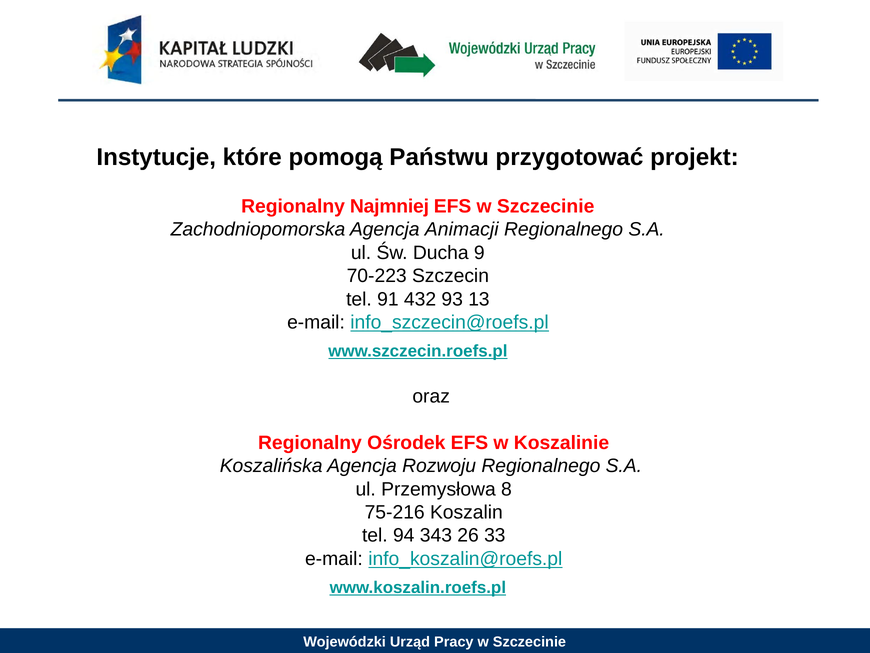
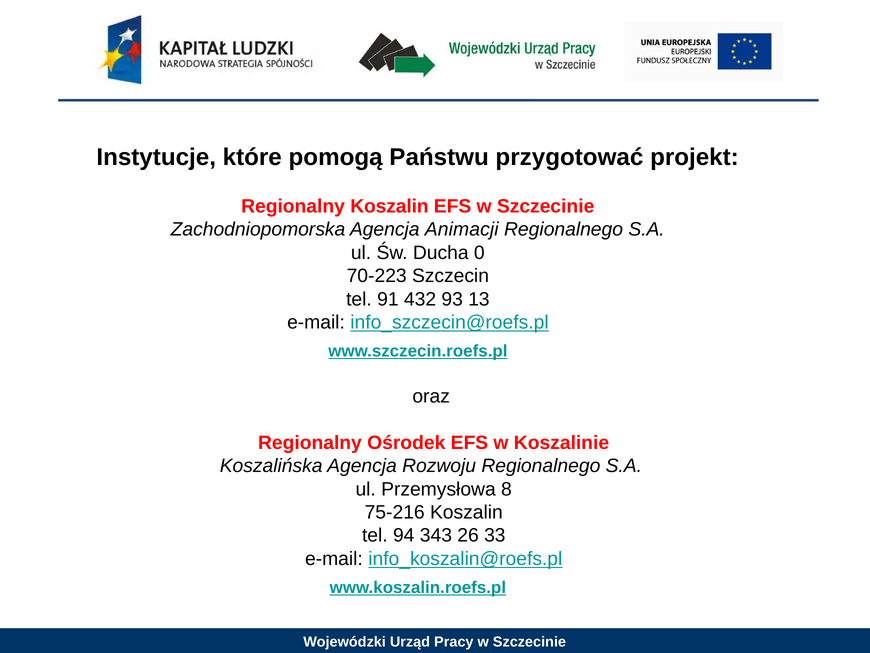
Regionalny Najmniej: Najmniej -> Koszalin
9: 9 -> 0
